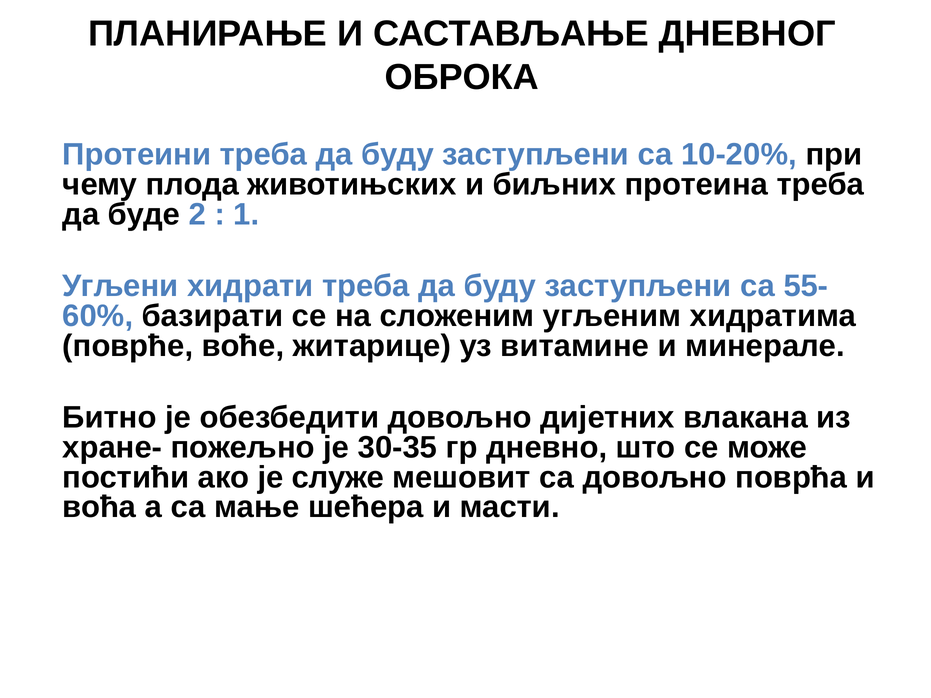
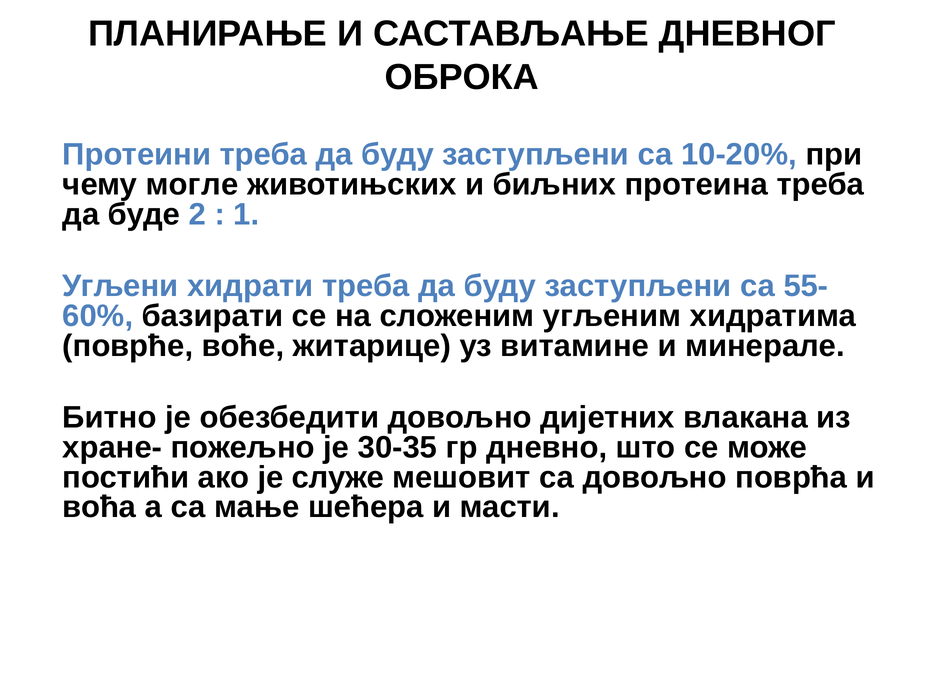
плода: плода -> могле
